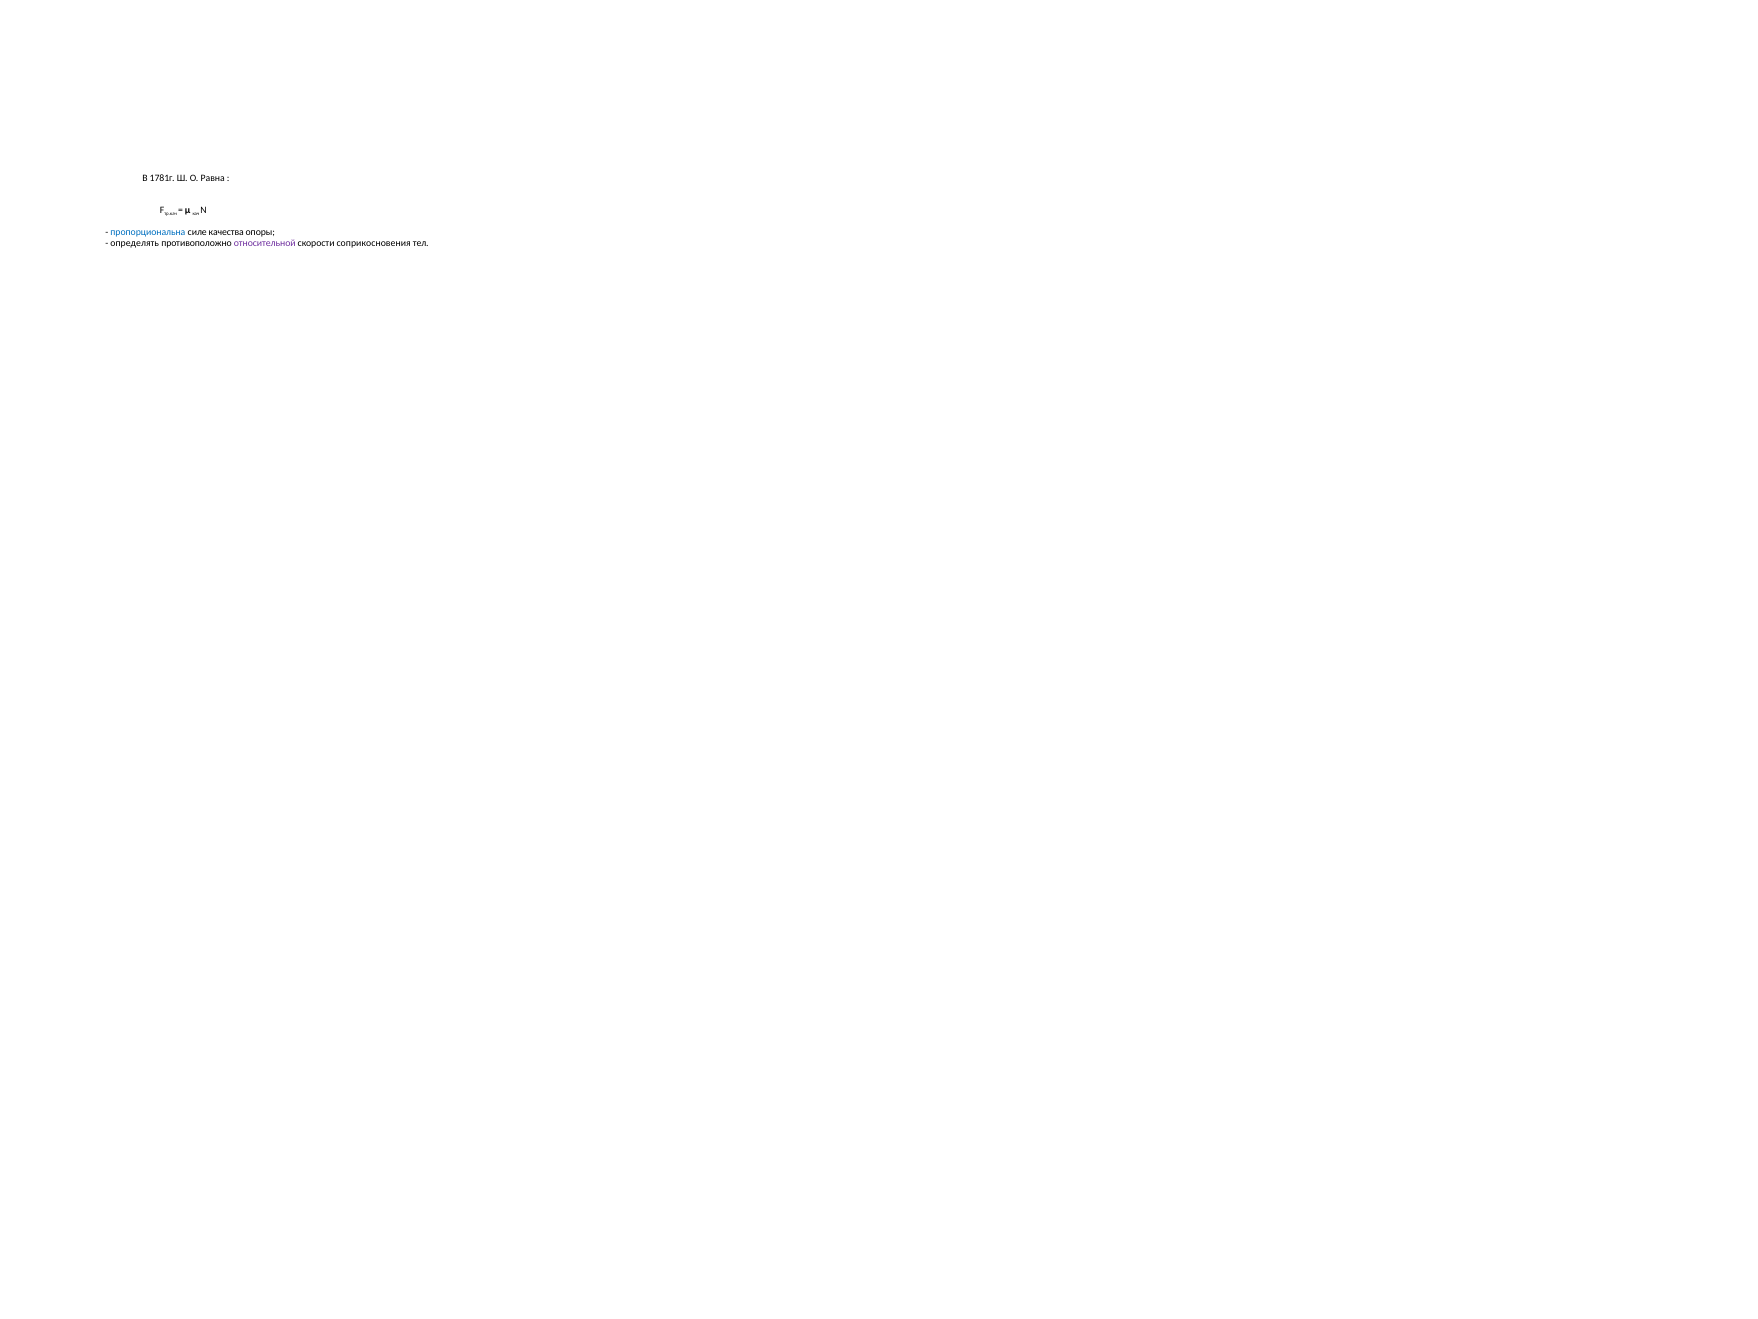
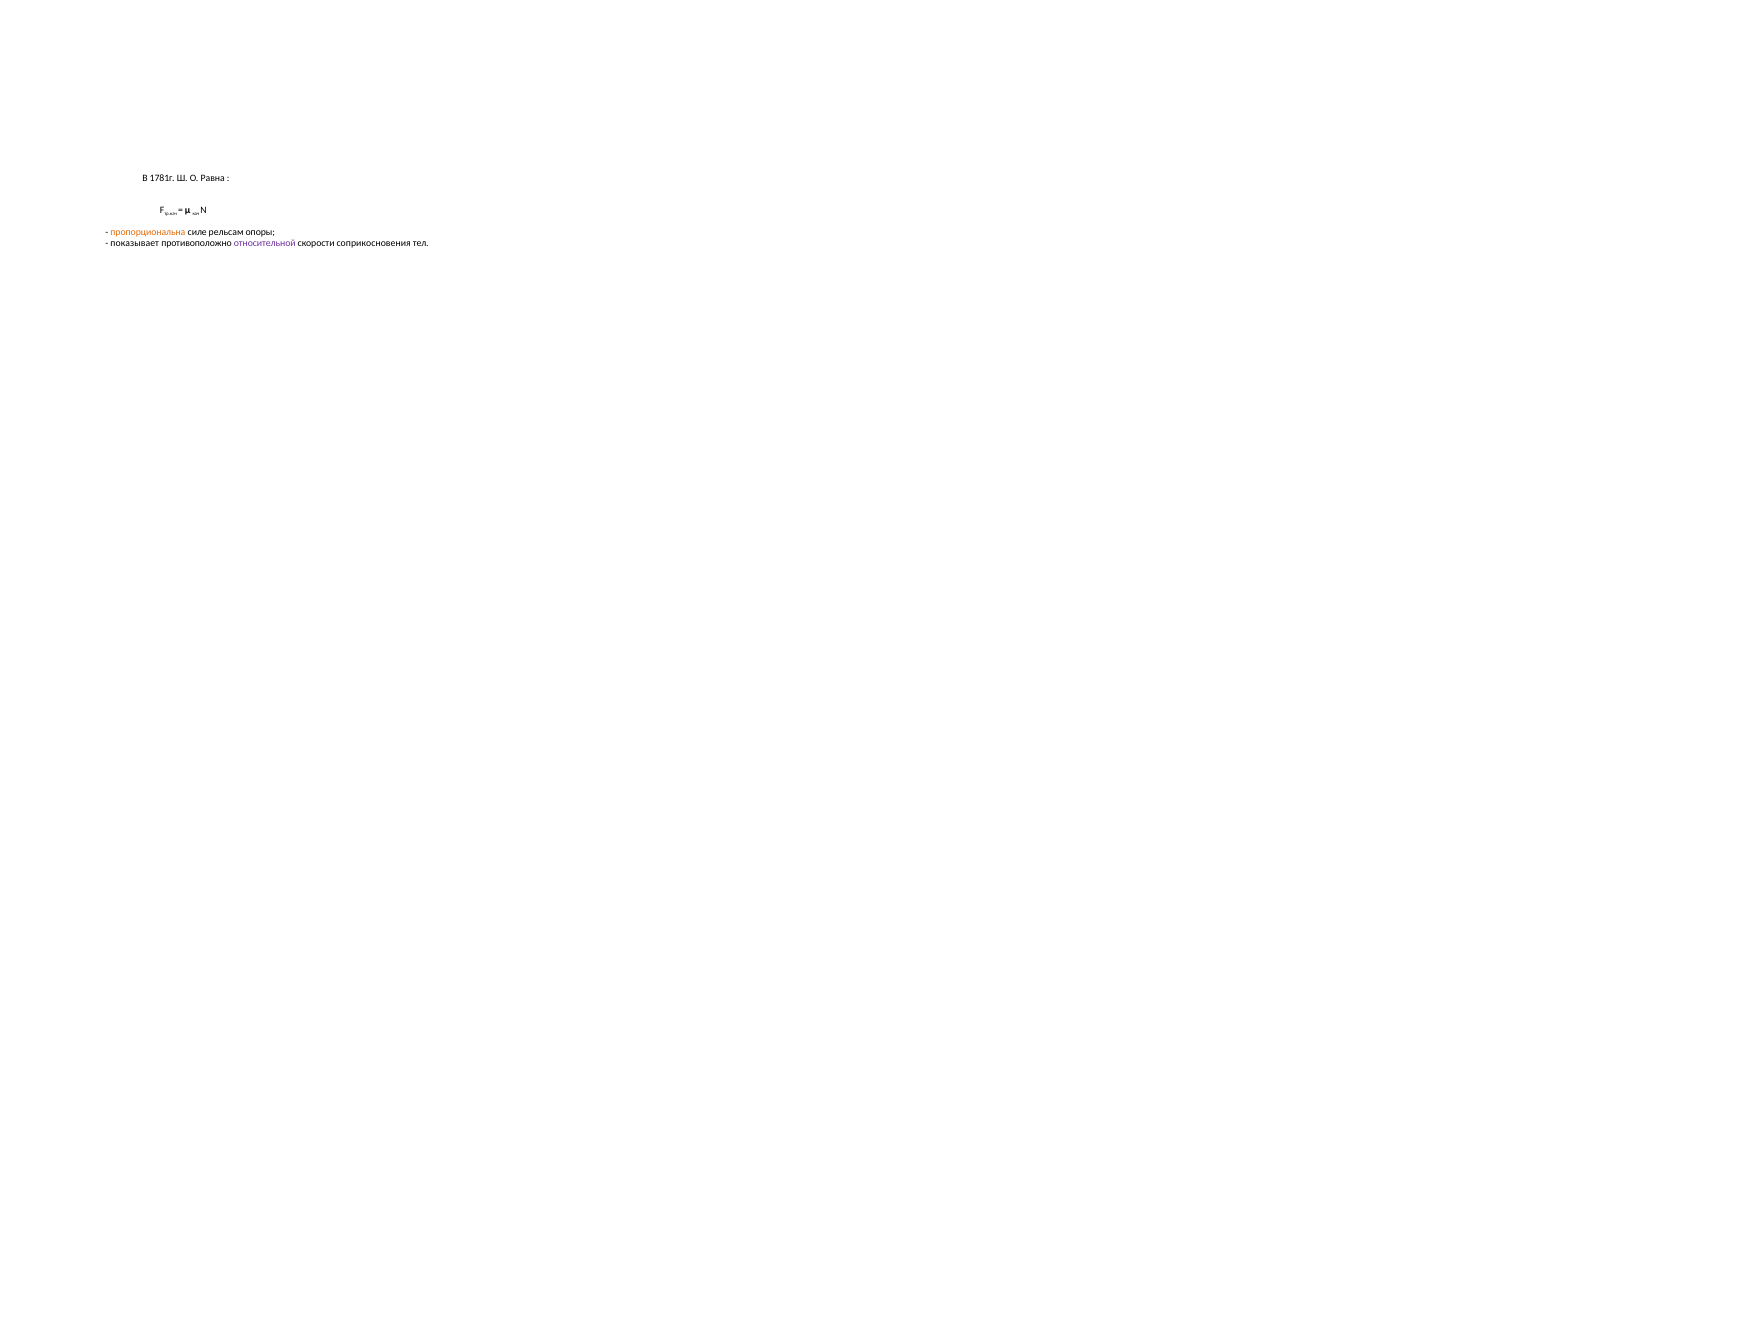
пропорциональна colour: blue -> orange
качества: качества -> рельсам
определять: определять -> показывает
